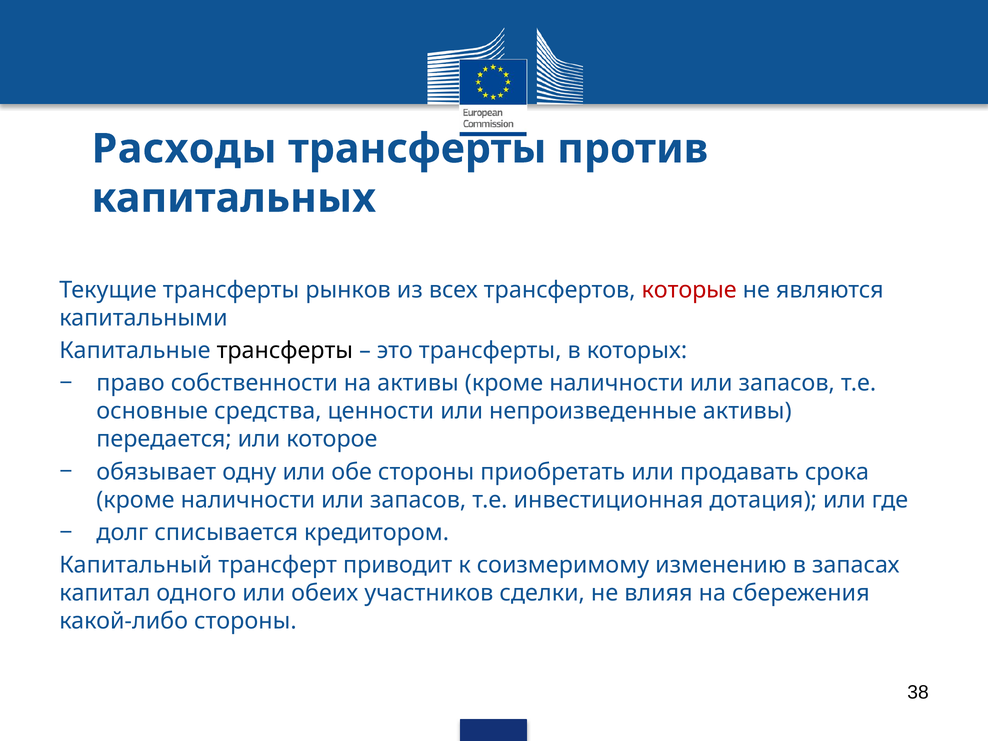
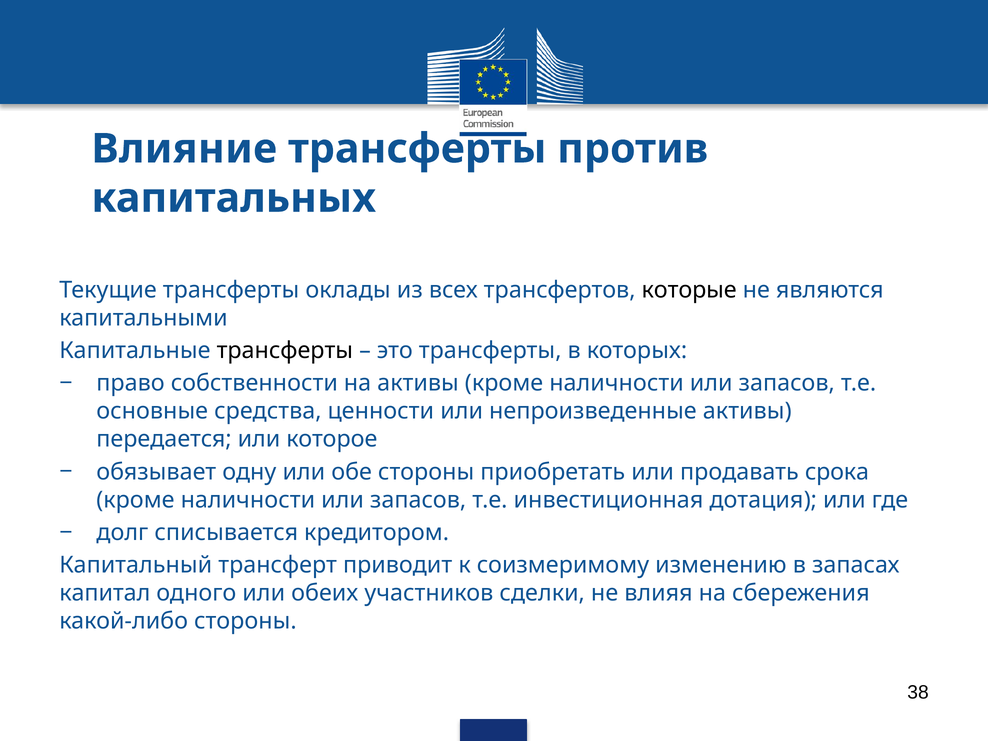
Расходы: Расходы -> Влияние
рынков: рынков -> оклады
которые colour: red -> black
